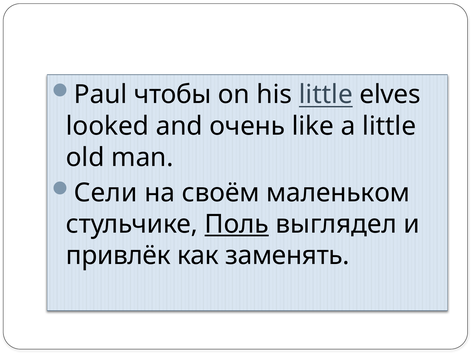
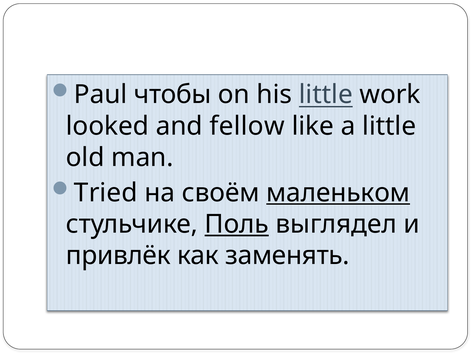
elves: elves -> work
очень: очень -> fellow
Сели: Сели -> Tried
маленьком underline: none -> present
